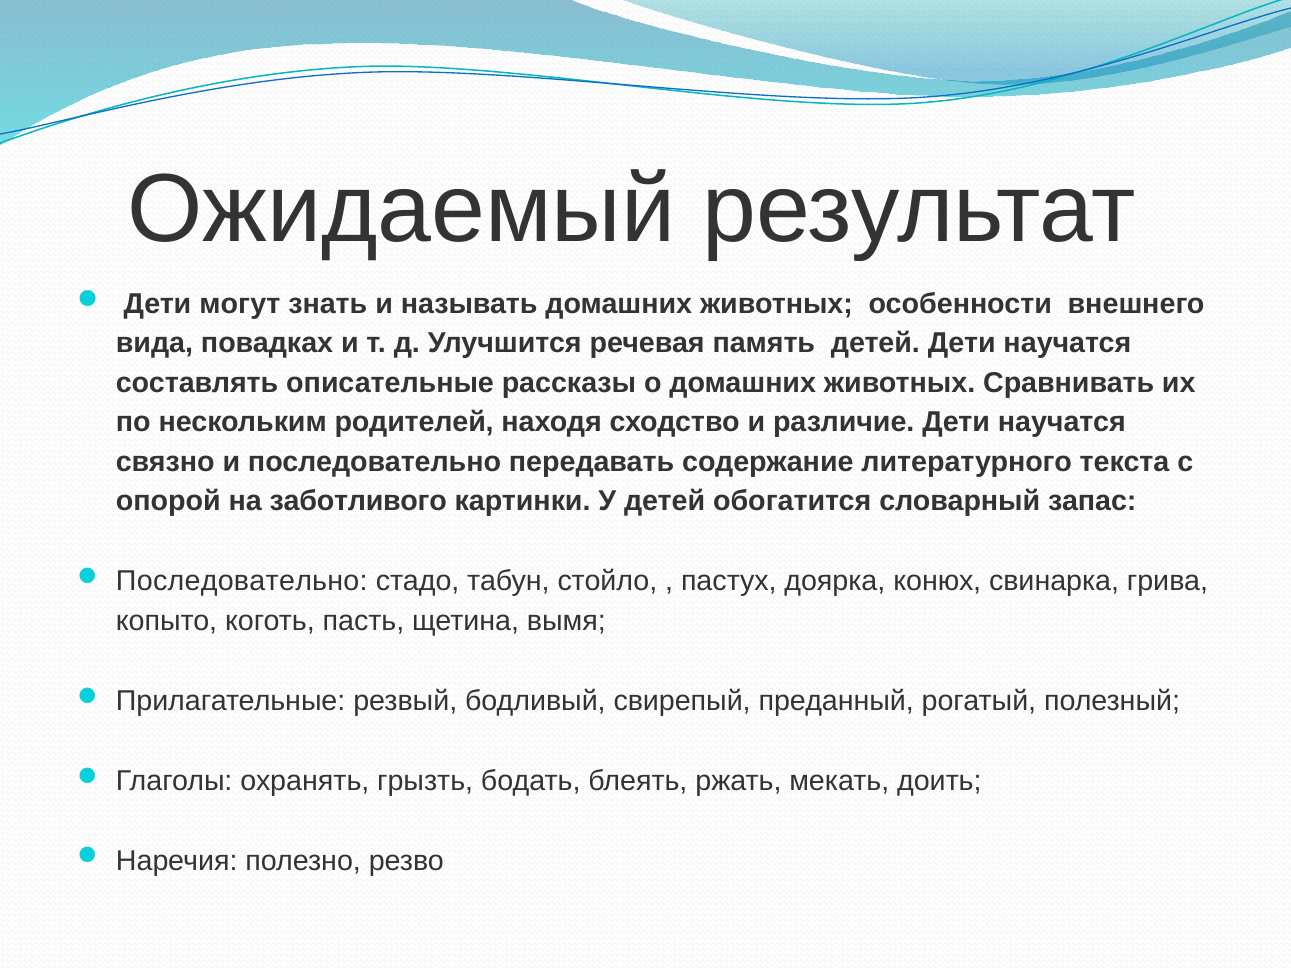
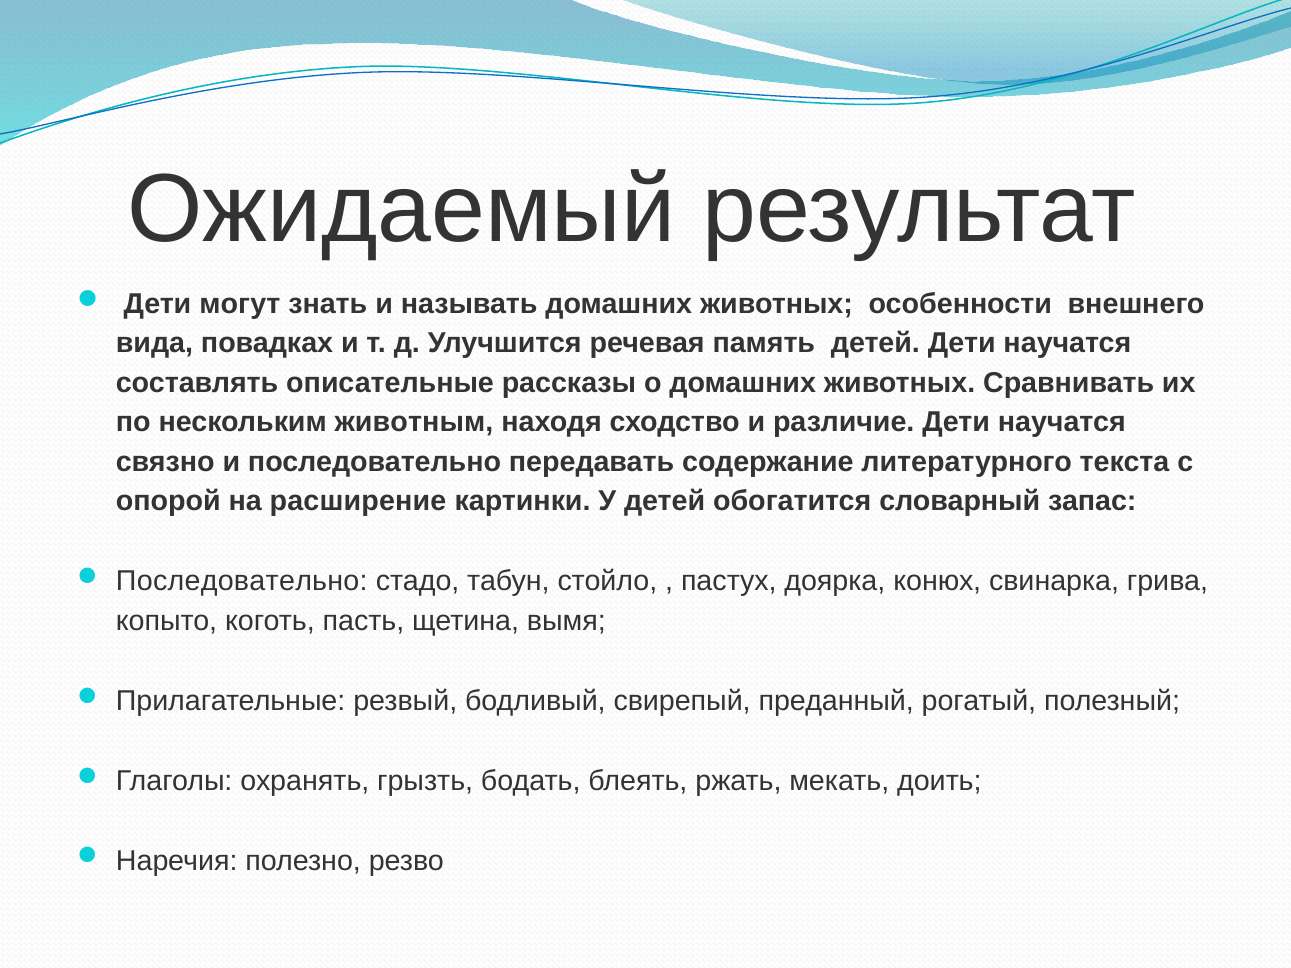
родителей: родителей -> животным
заботливого: заботливого -> расширение
